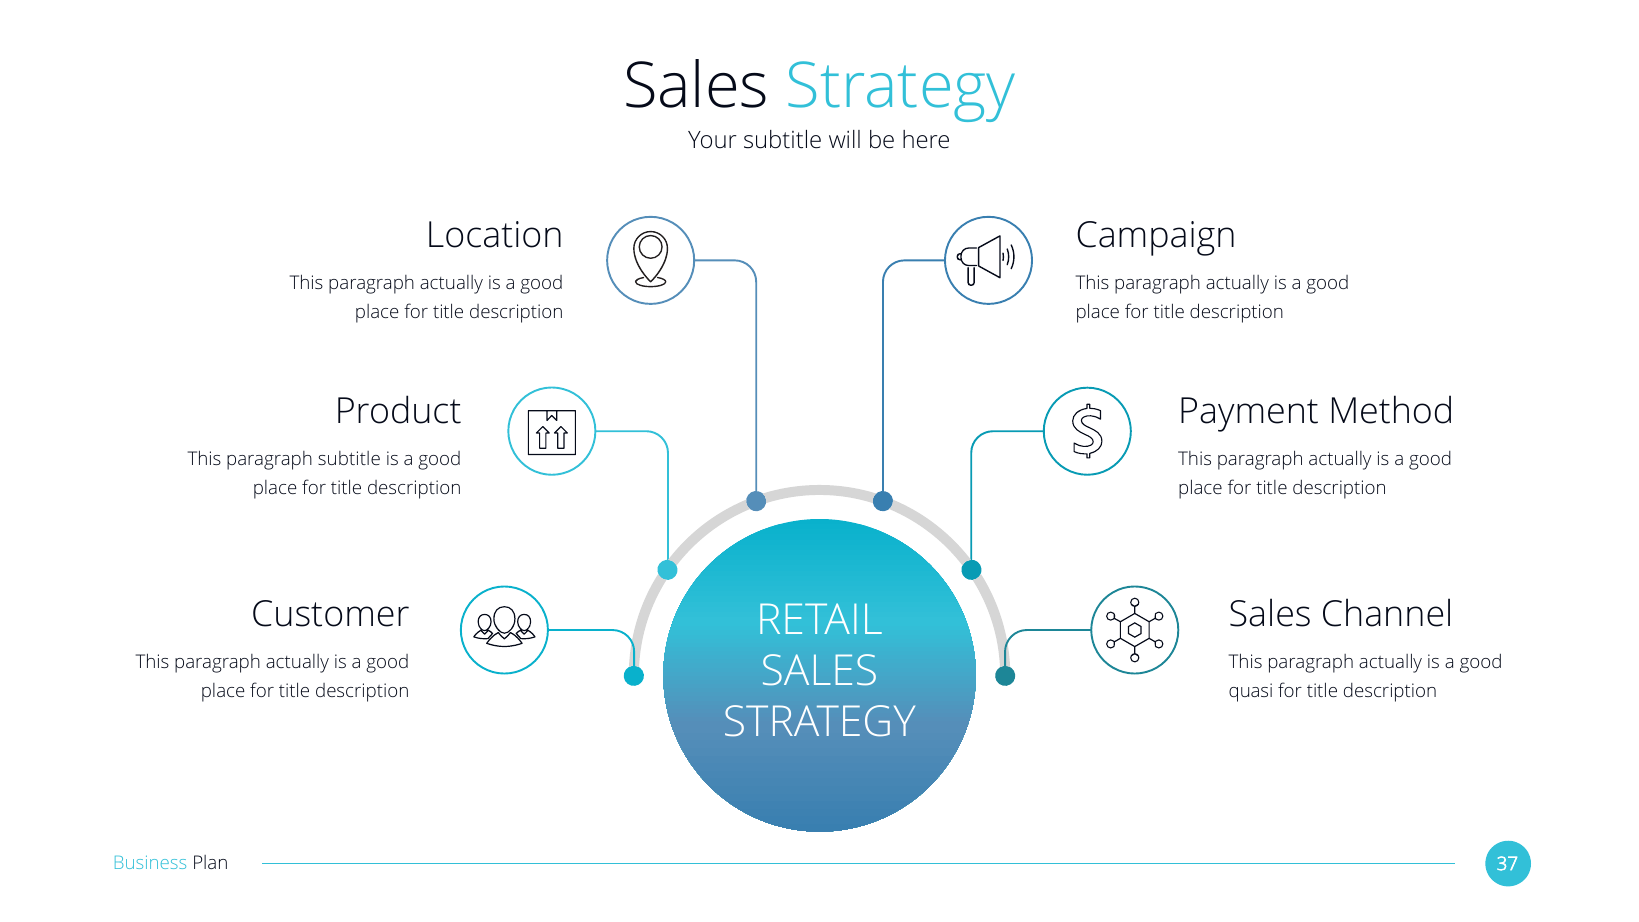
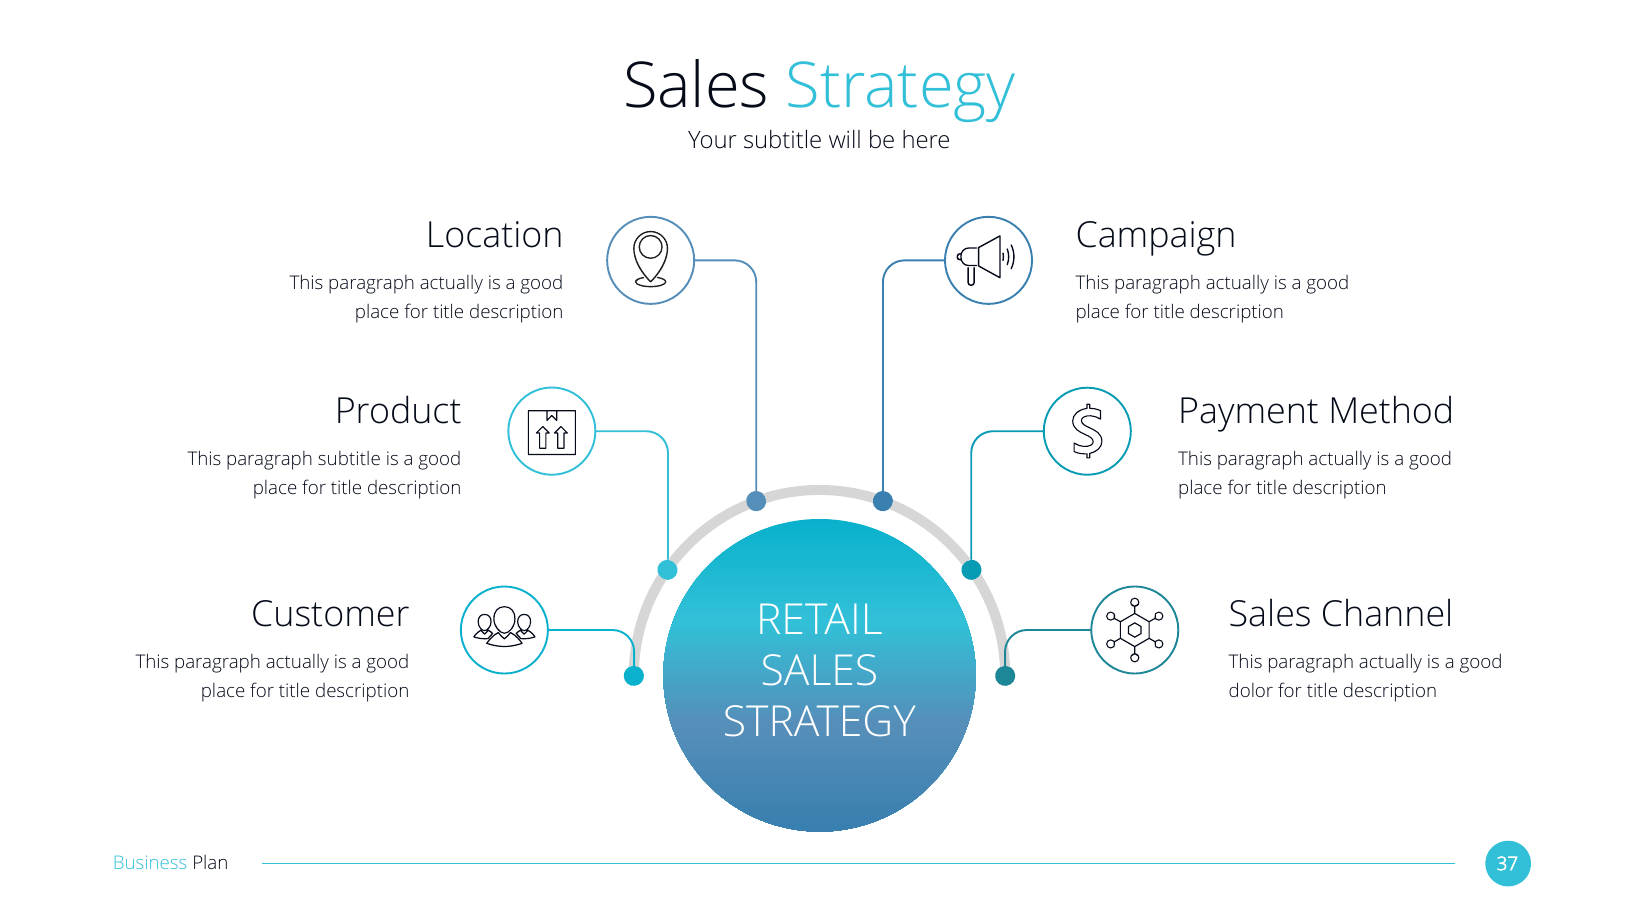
quasi: quasi -> dolor
